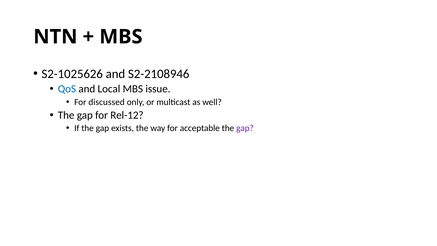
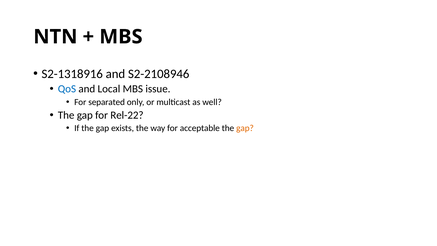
S2-1025626: S2-1025626 -> S2-1318916
discussed: discussed -> separated
Rel-12: Rel-12 -> Rel-22
gap at (245, 128) colour: purple -> orange
